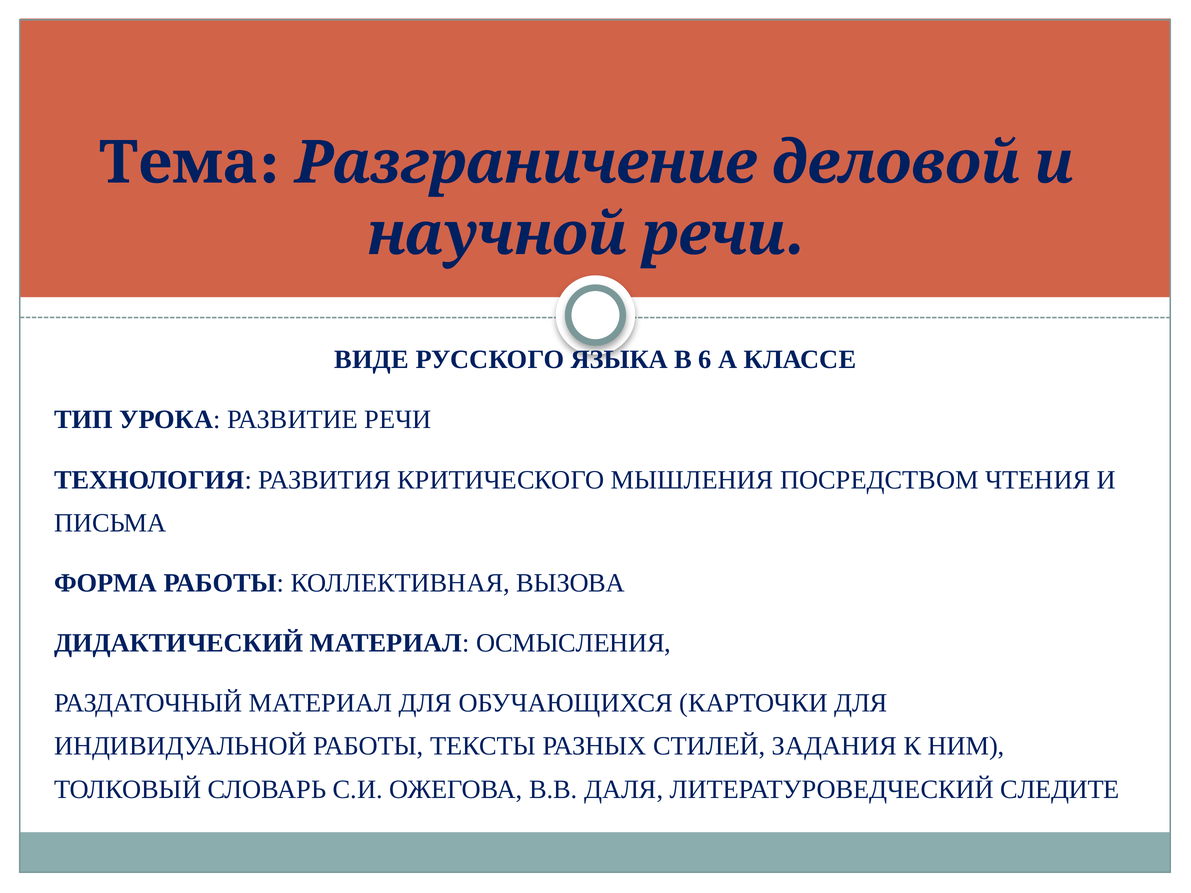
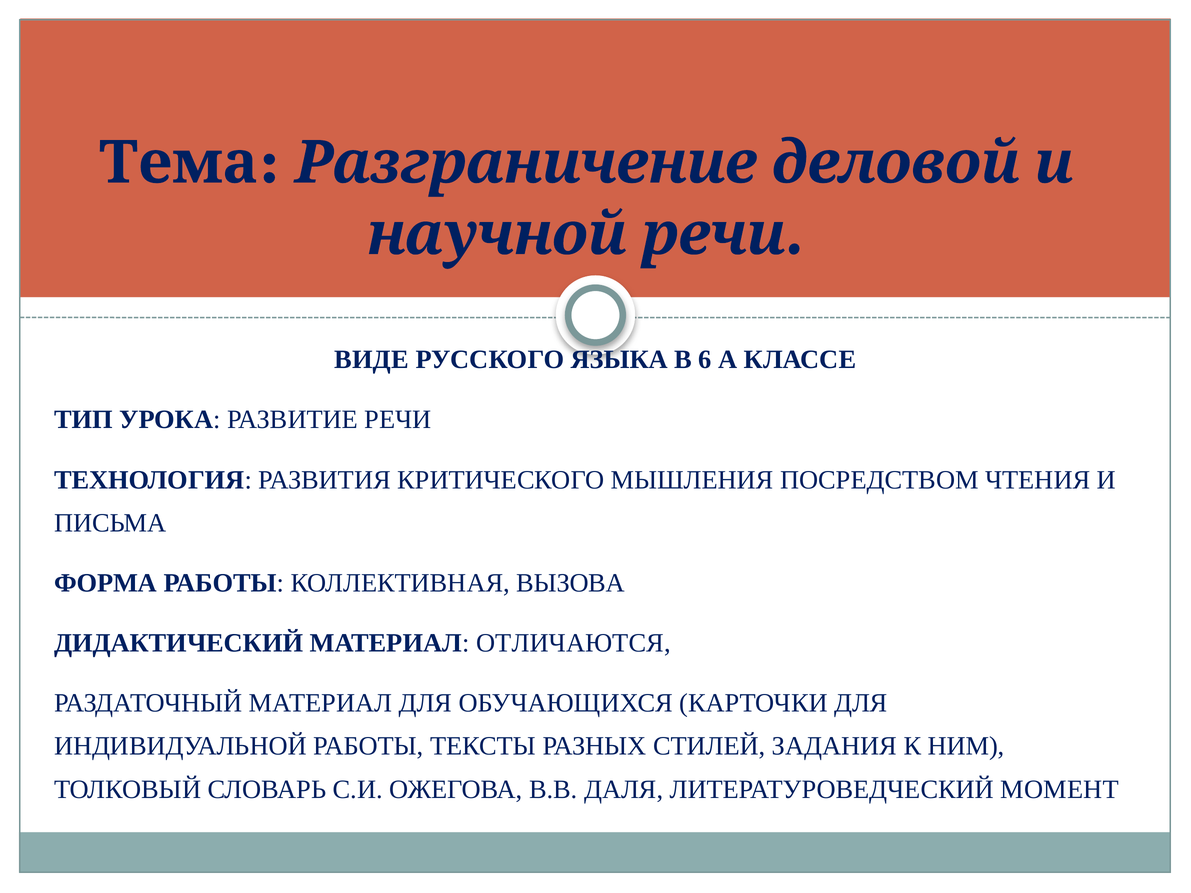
ОСМЫСЛЕНИЯ: ОСМЫСЛЕНИЯ -> ОТЛИЧАЮТСЯ
СЛЕДИТЕ: СЛЕДИТЕ -> МОМЕНТ
